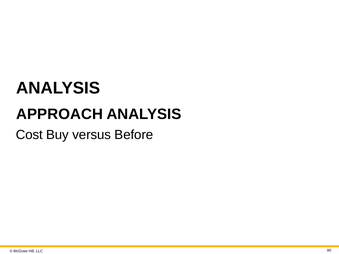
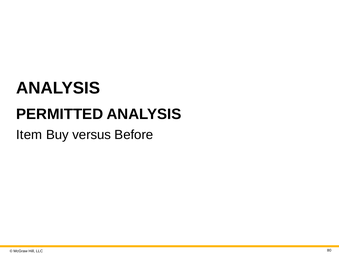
APPROACH: APPROACH -> PERMITTED
Cost: Cost -> Item
